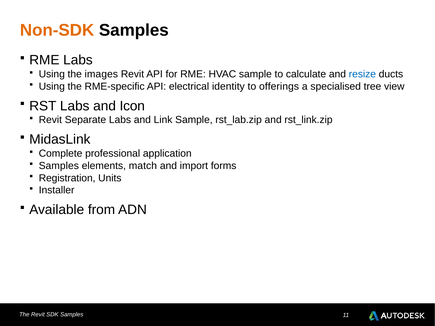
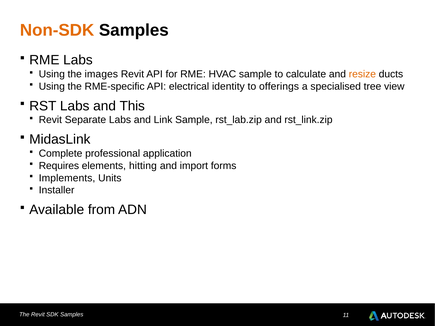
resize colour: blue -> orange
Icon: Icon -> This
Samples at (59, 166): Samples -> Requires
match: match -> hitting
Registration: Registration -> Implements
